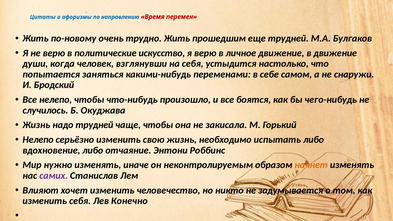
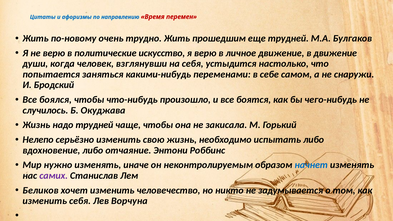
Все нелепо: нелепо -> боялся
начнет colour: orange -> blue
Влияют: Влияют -> Беликов
Конечно: Конечно -> Ворчуна
